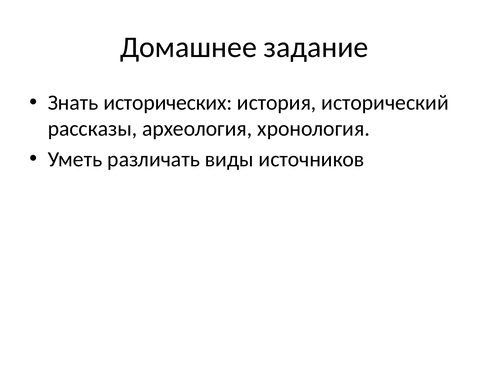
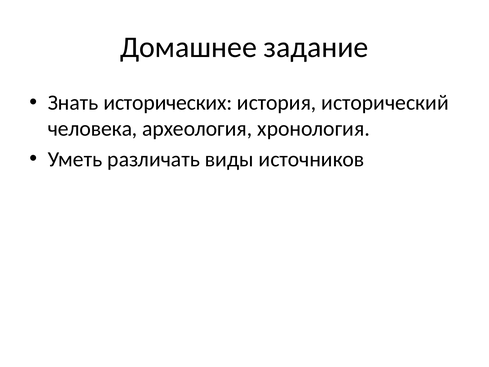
рассказы: рассказы -> человека
